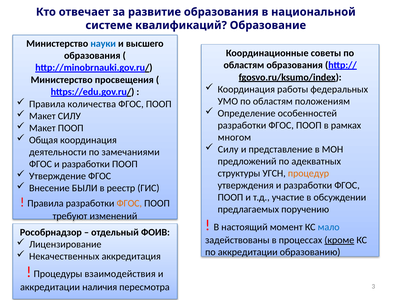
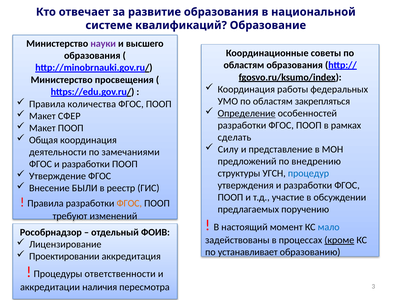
науки colour: blue -> purple
положениям: положениям -> закрепляться
Определение underline: none -> present
Макет СИЛУ: СИЛУ -> СФЕР
многом: многом -> сделать
адекватных: адекватных -> внедрению
процедур colour: orange -> blue
по аккредитации: аккредитации -> устанавливает
Некачественных: Некачественных -> Проектировании
взаимодействия: взаимодействия -> ответственности
